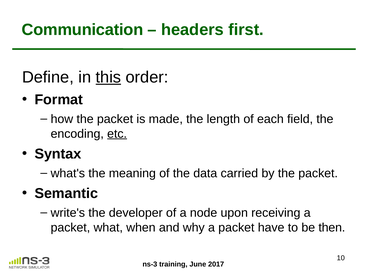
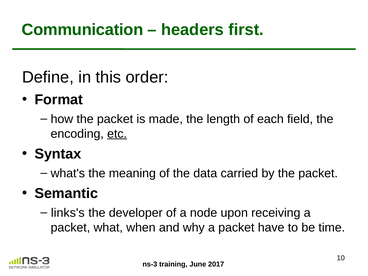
this underline: present -> none
write's: write's -> links's
then: then -> time
